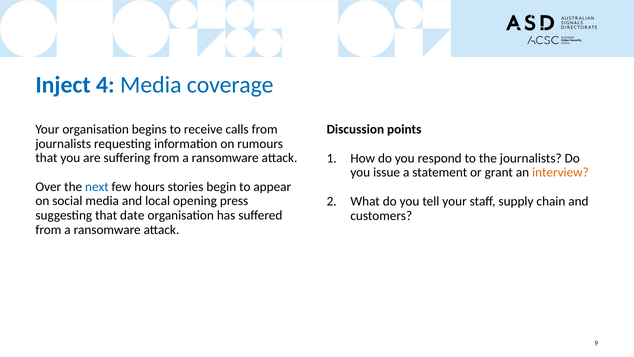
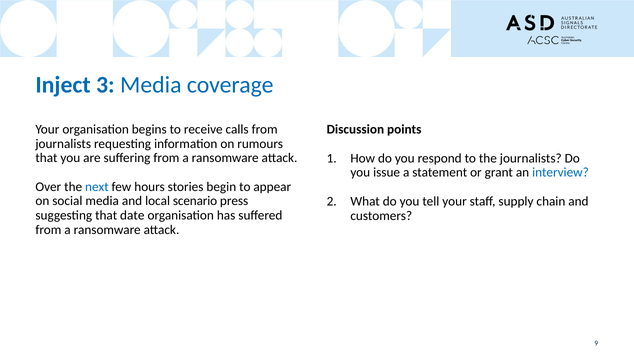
4: 4 -> 3
interview colour: orange -> blue
opening: opening -> scenario
